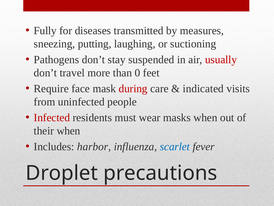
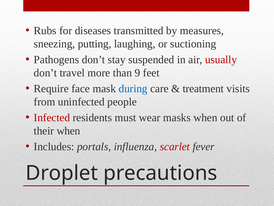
Fully: Fully -> Rubs
0: 0 -> 9
during colour: red -> blue
indicated: indicated -> treatment
harbor: harbor -> portals
scarlet colour: blue -> red
